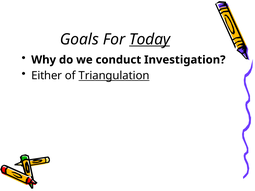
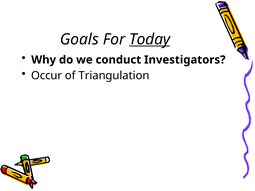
Investigation: Investigation -> Investigators
Either: Either -> Occur
Triangulation underline: present -> none
